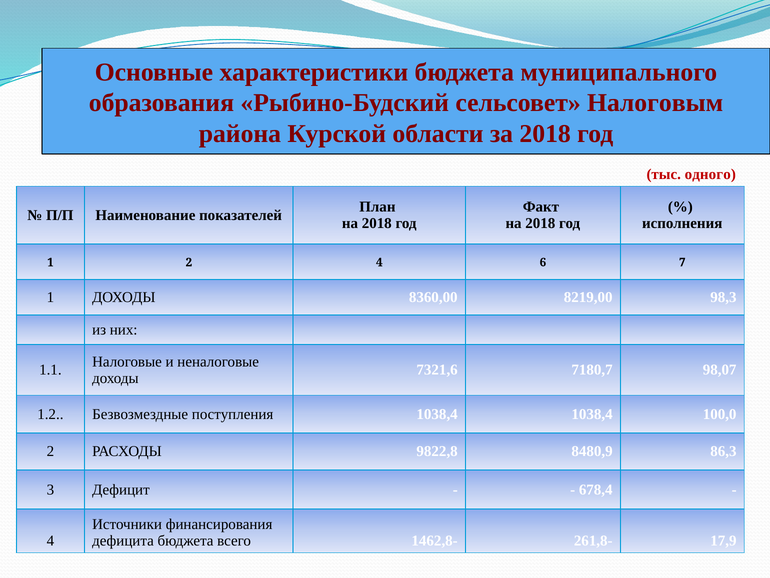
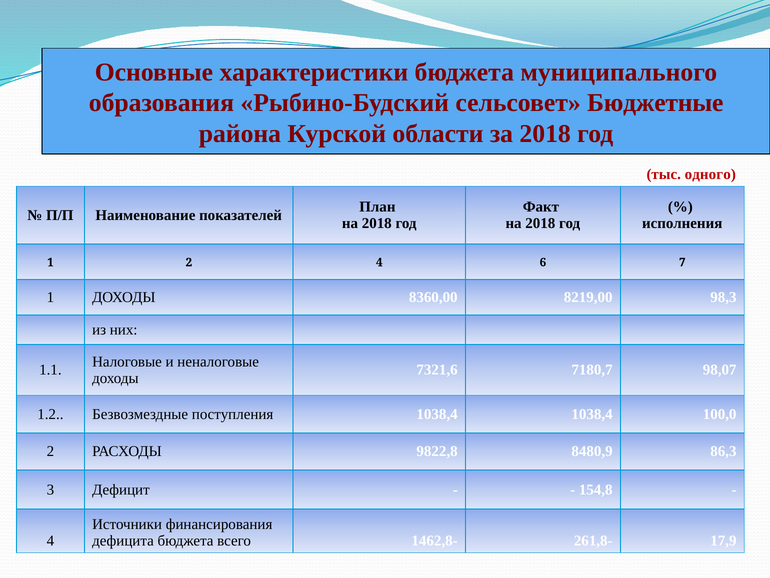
Налоговым: Налоговым -> Бюджетные
678,4: 678,4 -> 154,8
